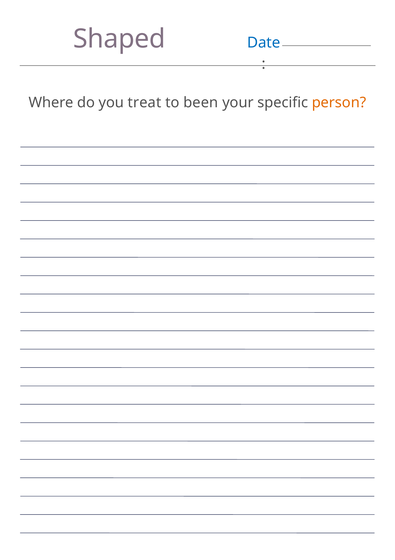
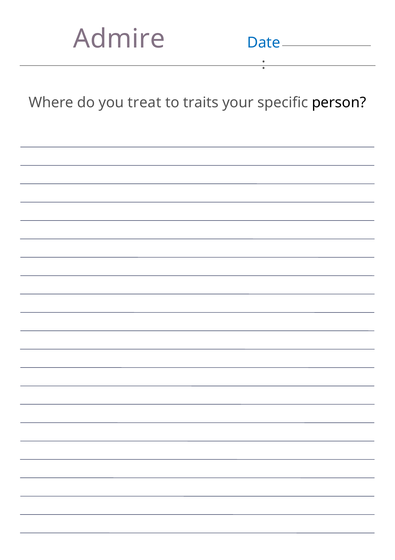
Shaped: Shaped -> Admire
been: been -> traits
person colour: orange -> black
